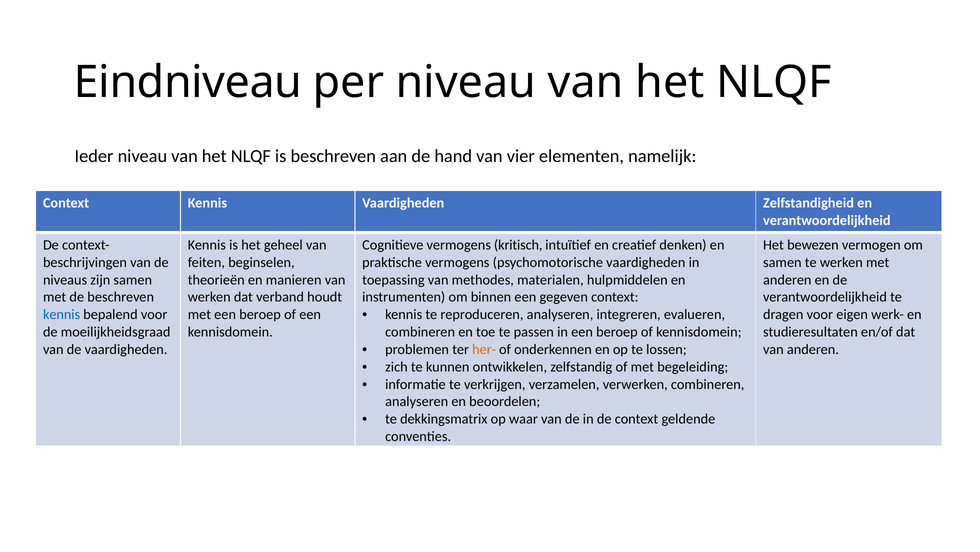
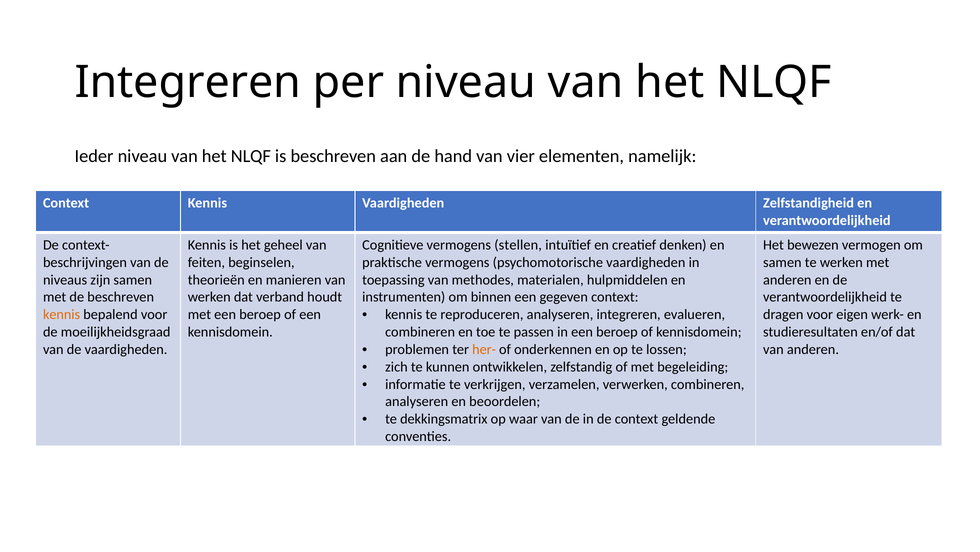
Eindniveau at (188, 82): Eindniveau -> Integreren
kritisch: kritisch -> stellen
kennis at (62, 314) colour: blue -> orange
